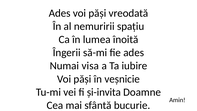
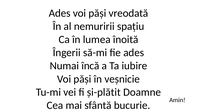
visa: visa -> încă
și-invita: și-invita -> și-plătit
